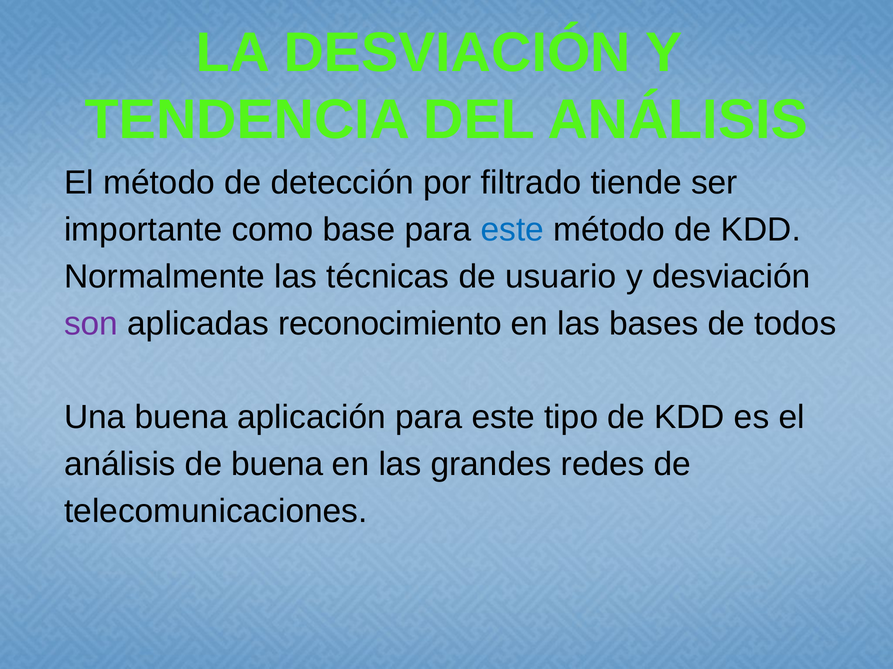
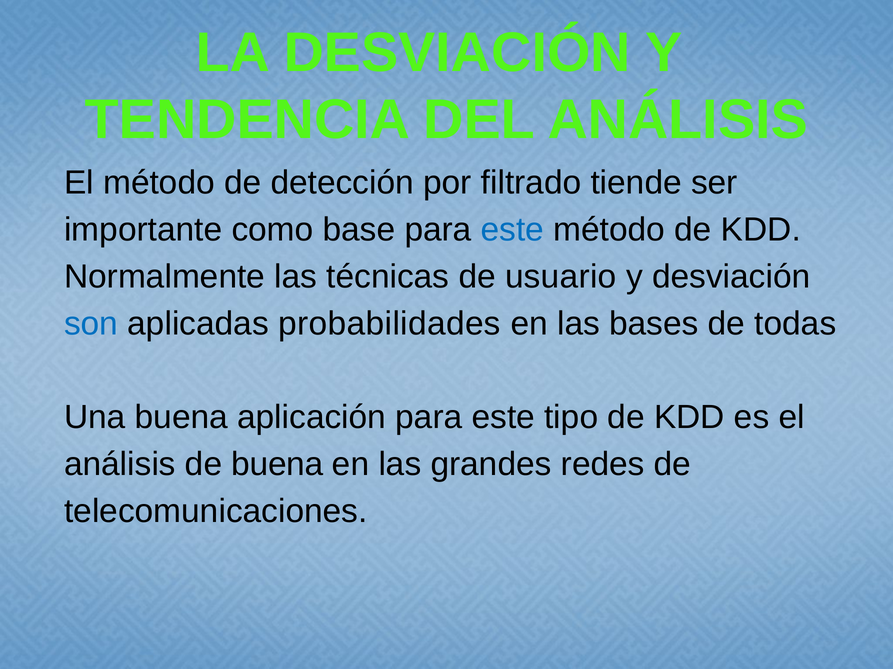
son colour: purple -> blue
reconocimiento: reconocimiento -> probabilidades
todos: todos -> todas
